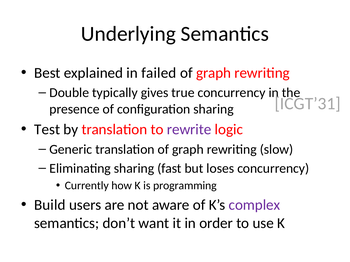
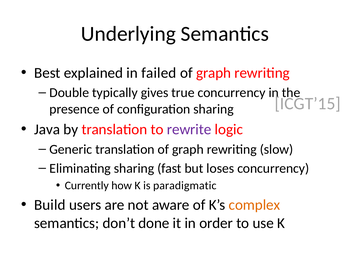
ICGT’31: ICGT’31 -> ICGT’15
Test: Test -> Java
programming: programming -> paradigmatic
complex colour: purple -> orange
want: want -> done
